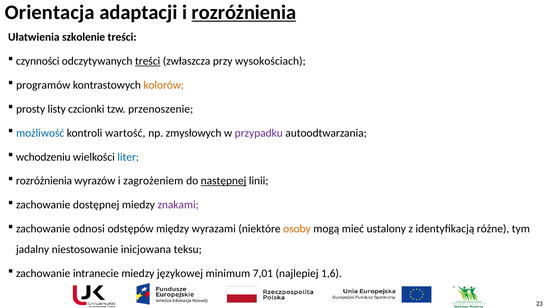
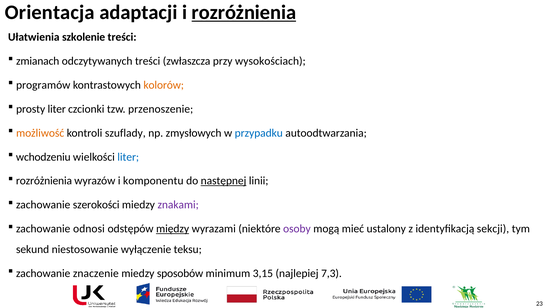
czynności: czynności -> zmianach
treści at (148, 61) underline: present -> none
prosty listy: listy -> liter
możliwość colour: blue -> orange
wartość: wartość -> szuflady
przypadku colour: purple -> blue
zagrożeniem: zagrożeniem -> komponentu
dostępnej: dostępnej -> szerokości
między underline: none -> present
osoby colour: orange -> purple
różne: różne -> sekcji
jadalny: jadalny -> sekund
inicjowana: inicjowana -> wyłączenie
intranecie: intranecie -> znaczenie
językowej: językowej -> sposobów
7,01: 7,01 -> 3,15
1,6: 1,6 -> 7,3
